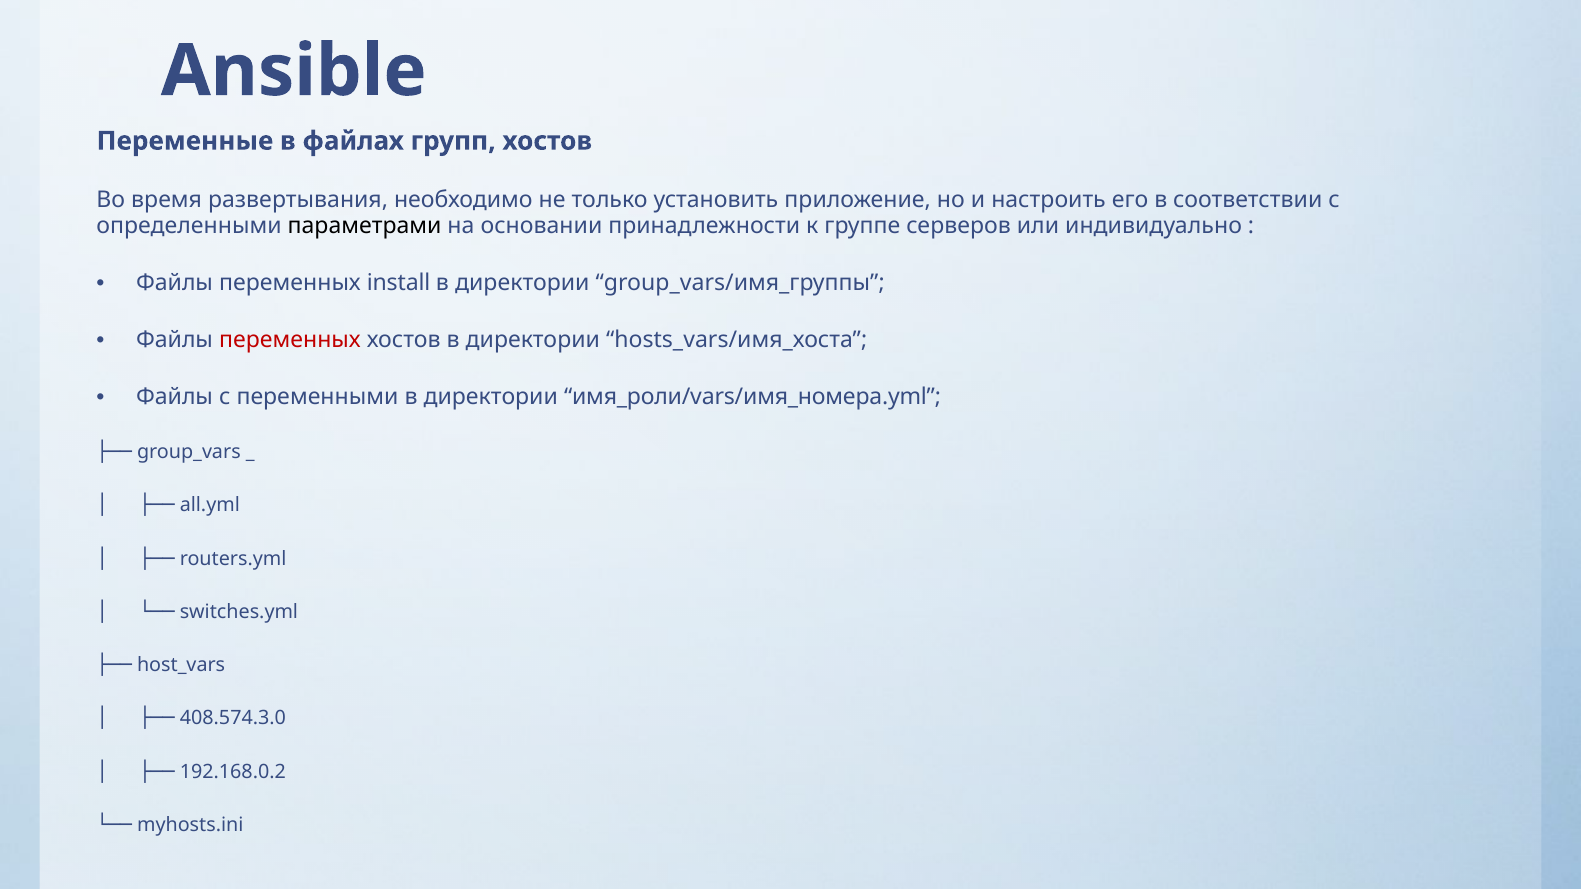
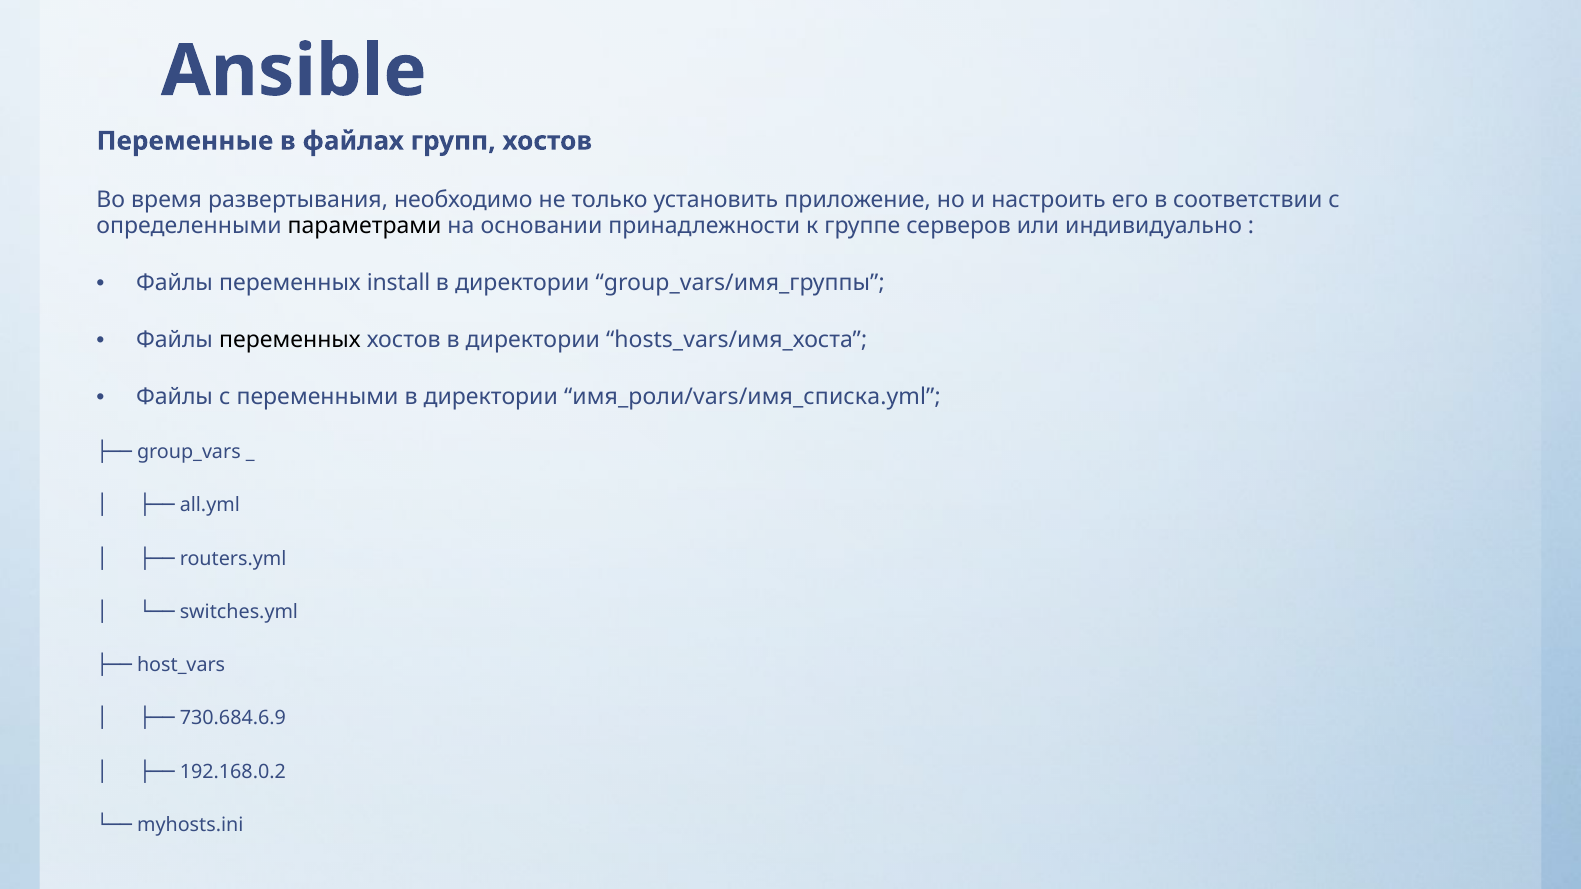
переменных at (290, 340) colour: red -> black
имя_роли/vars/имя_номера.yml: имя_роли/vars/имя_номера.yml -> имя_роли/vars/имя_списка.yml
408.574.3.0: 408.574.3.0 -> 730.684.6.9
